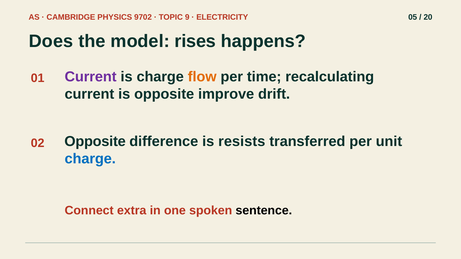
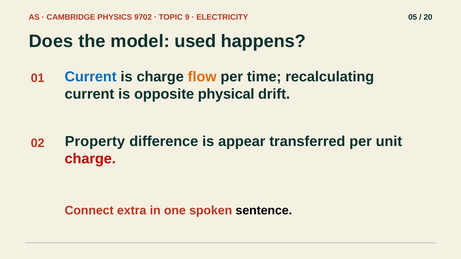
rises: rises -> used
Current at (91, 77) colour: purple -> blue
improve: improve -> physical
02 Opposite: Opposite -> Property
resists: resists -> appear
charge at (90, 159) colour: blue -> red
